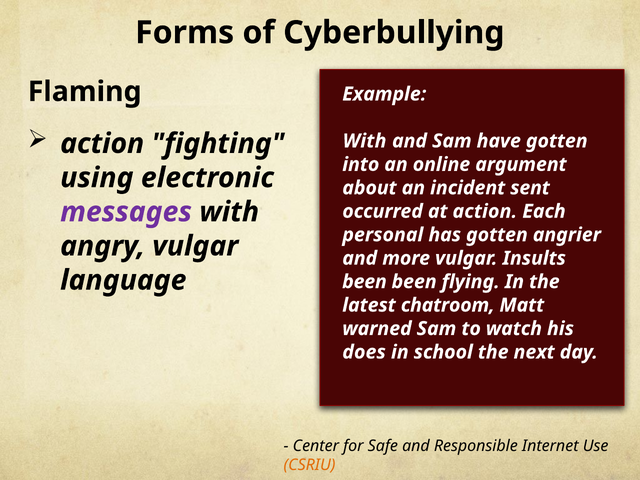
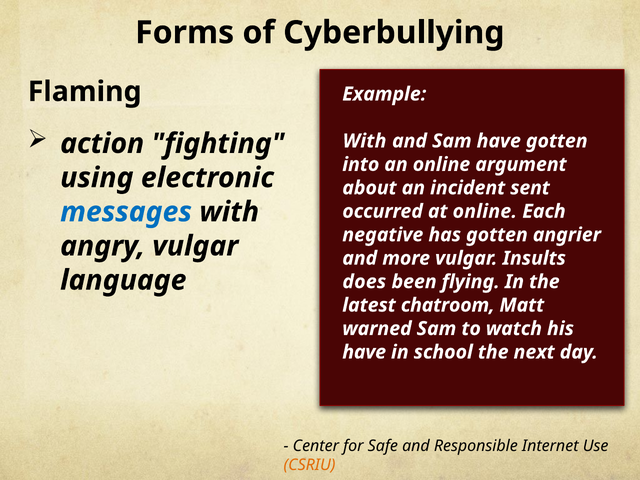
messages colour: purple -> blue
at action: action -> online
personal: personal -> negative
been at (364, 282): been -> does
does at (364, 352): does -> have
